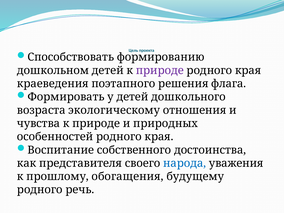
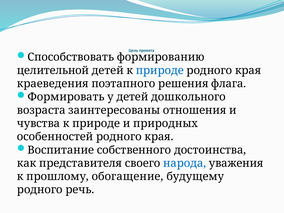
дошкольном: дошкольном -> целительной
природе at (160, 70) colour: purple -> blue
экологическому: экологическому -> заинтересованы
обогащения: обогащения -> обогащение
